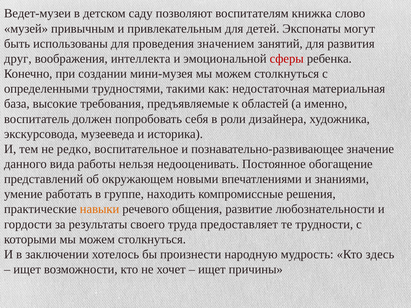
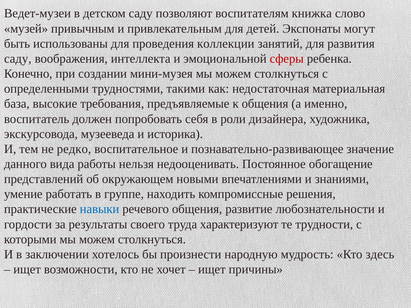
значением: значением -> коллекции
друг at (18, 59): друг -> саду
к областей: областей -> общения
навыки colour: orange -> blue
предоставляет: предоставляет -> характеризуют
